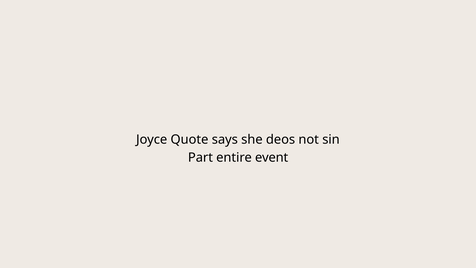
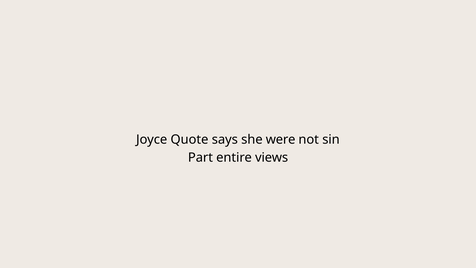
deos: deos -> were
event: event -> views
